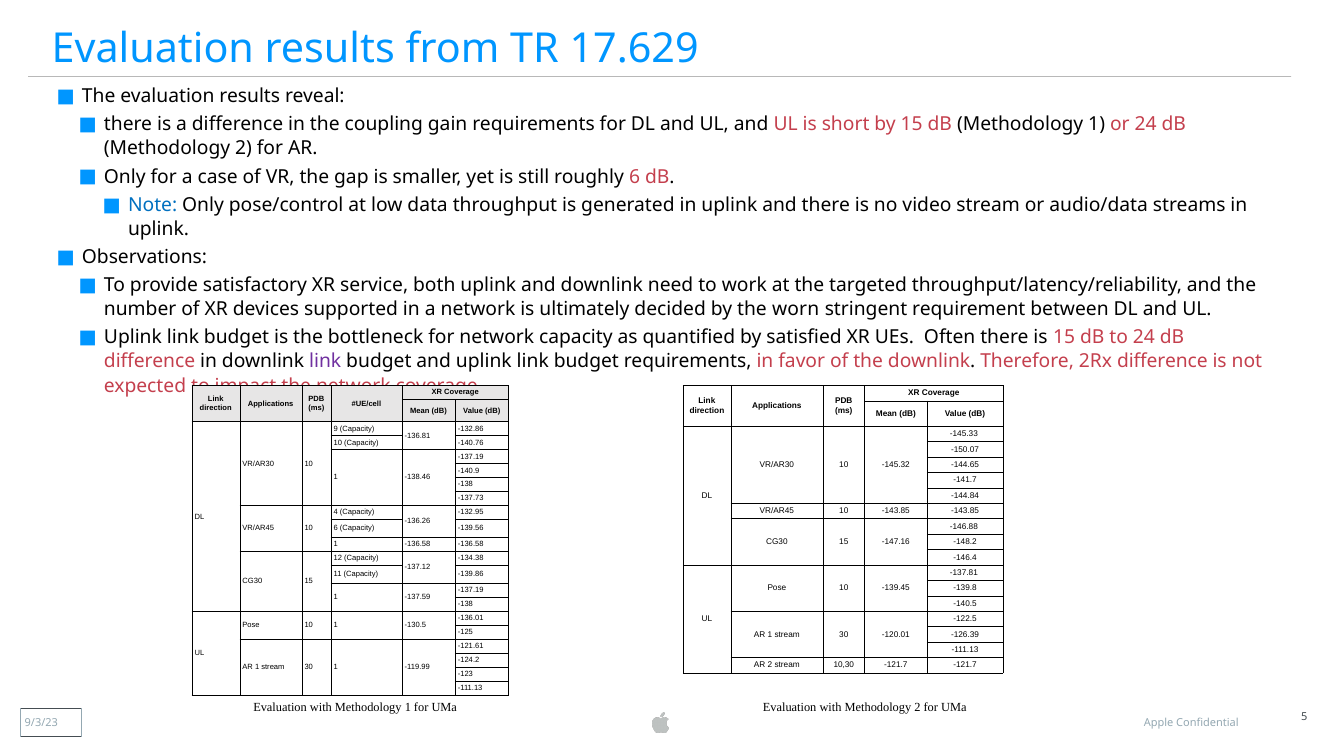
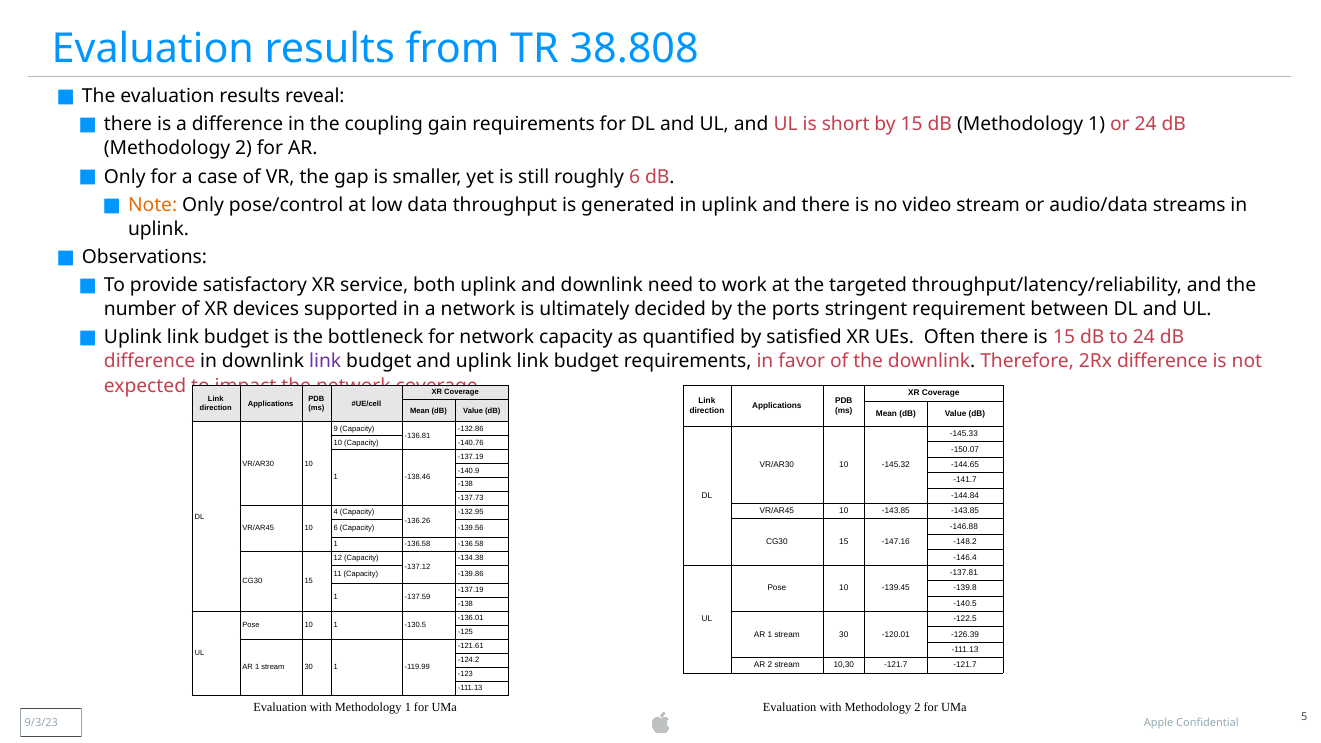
17.629: 17.629 -> 38.808
Note colour: blue -> orange
worn: worn -> ports
